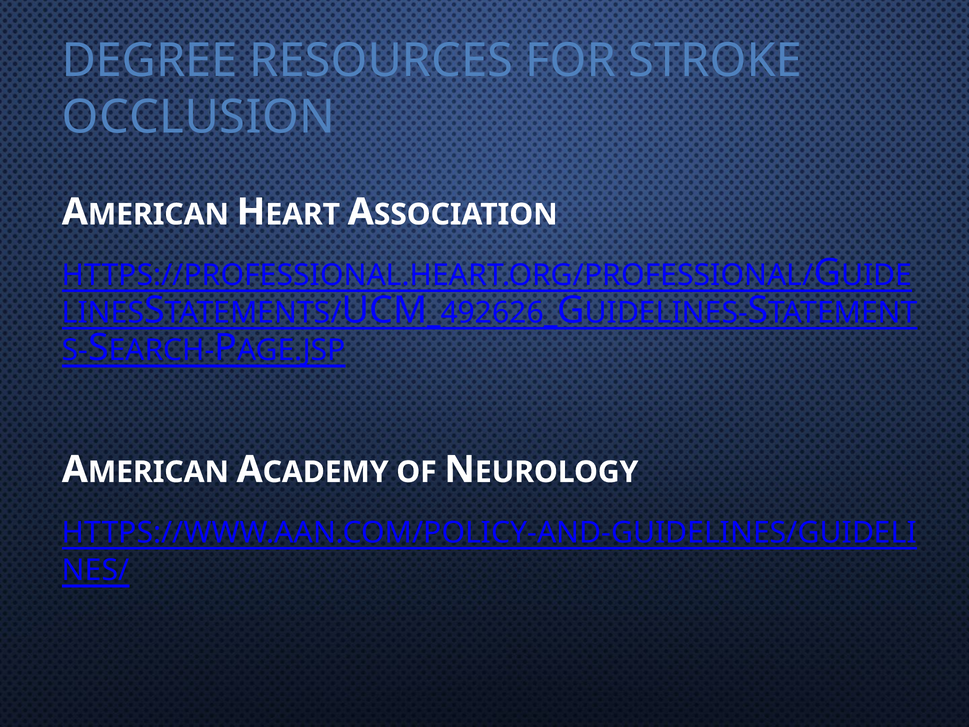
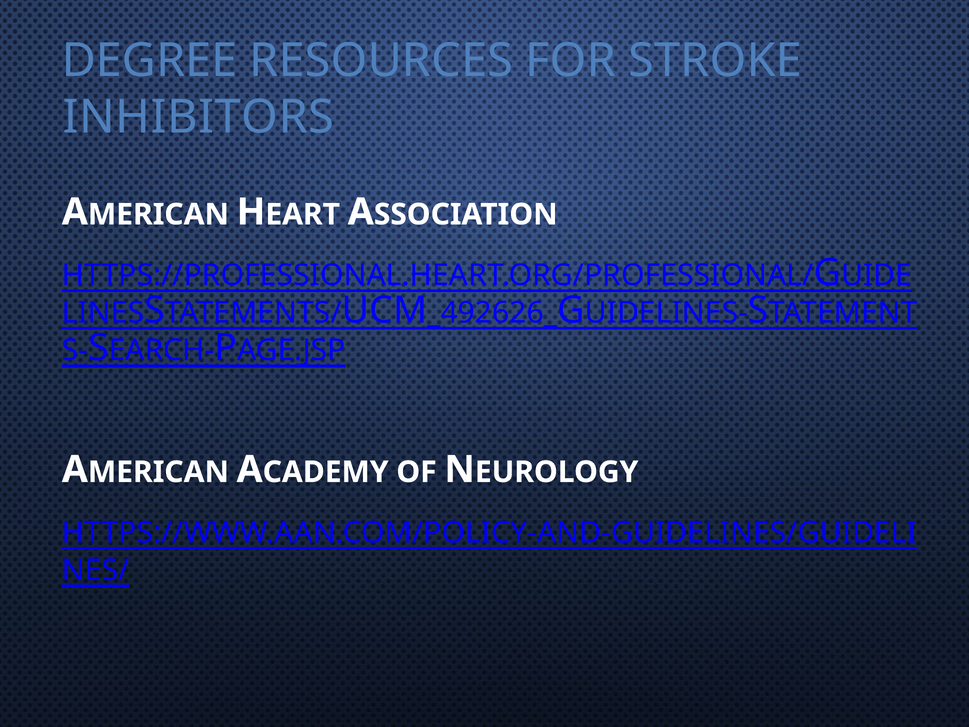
OCCLUSION: OCCLUSION -> INHIBITORS
